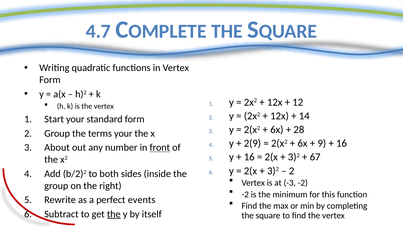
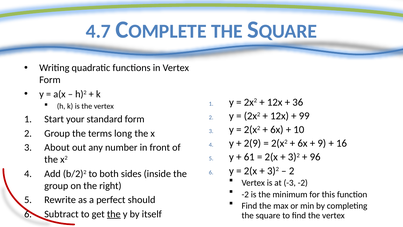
12: 12 -> 36
14: 14 -> 99
28: 28 -> 10
terms your: your -> long
front underline: present -> none
16 at (249, 157): 16 -> 61
67: 67 -> 96
events: events -> should
